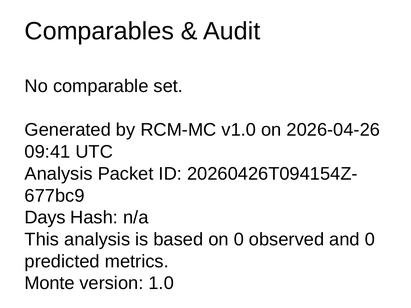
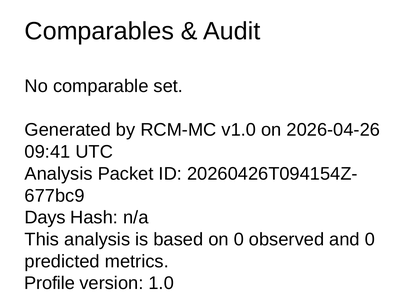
Monte: Monte -> Profile
